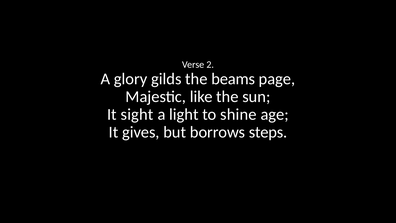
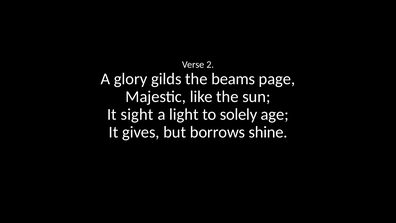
shine: shine -> solely
steps: steps -> shine
